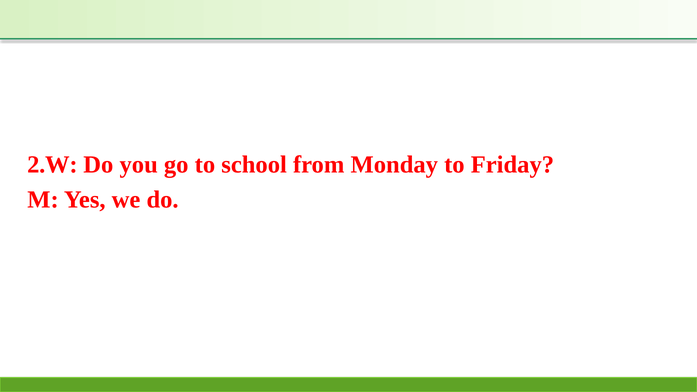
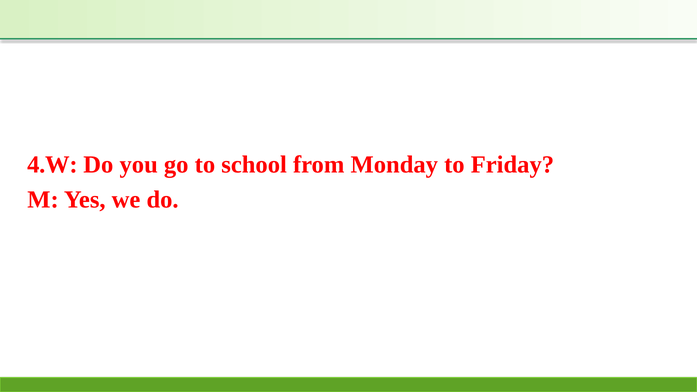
2.W: 2.W -> 4.W
